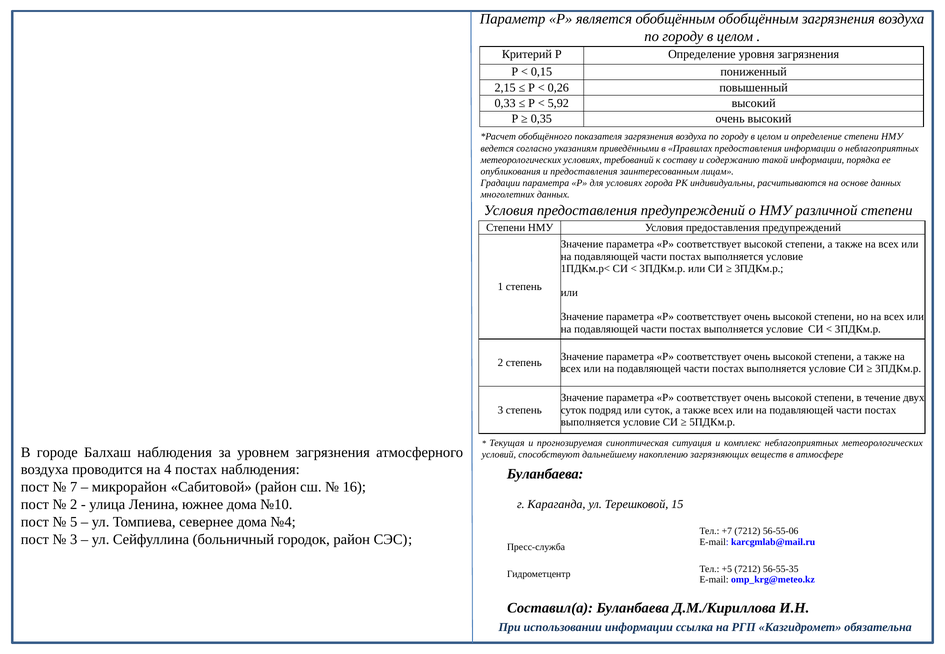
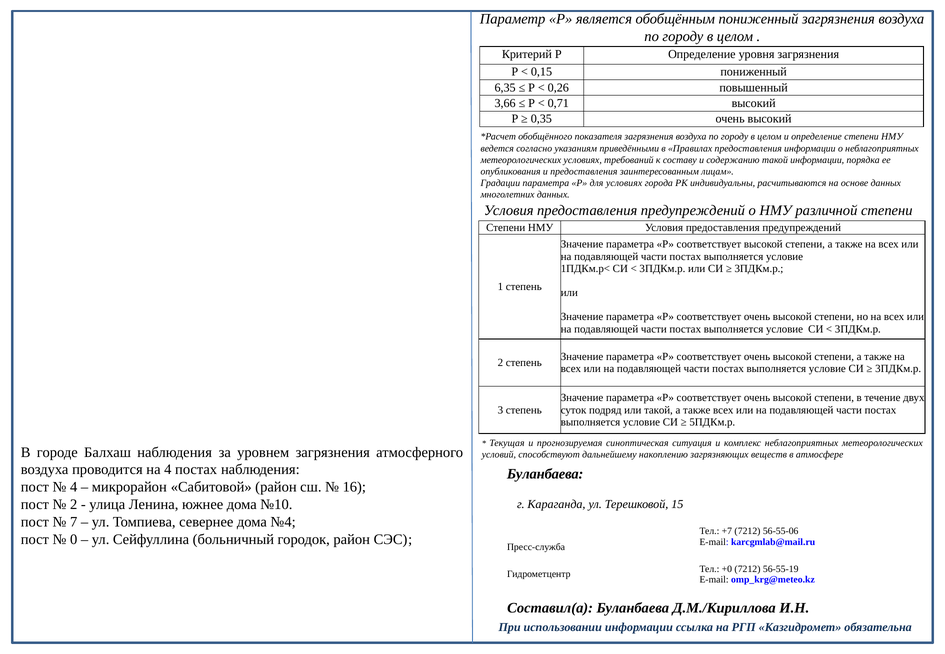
обобщённым обобщённым: обобщённым -> пониженный
2,15: 2,15 -> 6,35
0,33: 0,33 -> 3,66
5,92: 5,92 -> 0,71
или суток: суток -> такой
7 at (74, 487): 7 -> 4
5: 5 -> 7
3 at (74, 540): 3 -> 0
+5: +5 -> +0
56-55-35: 56-55-35 -> 56-55-19
